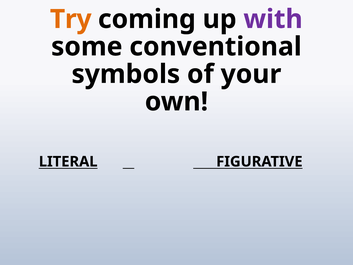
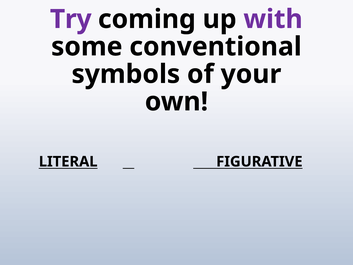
Try colour: orange -> purple
